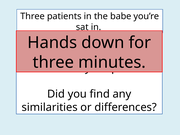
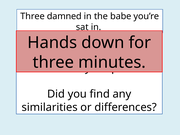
patients: patients -> damned
